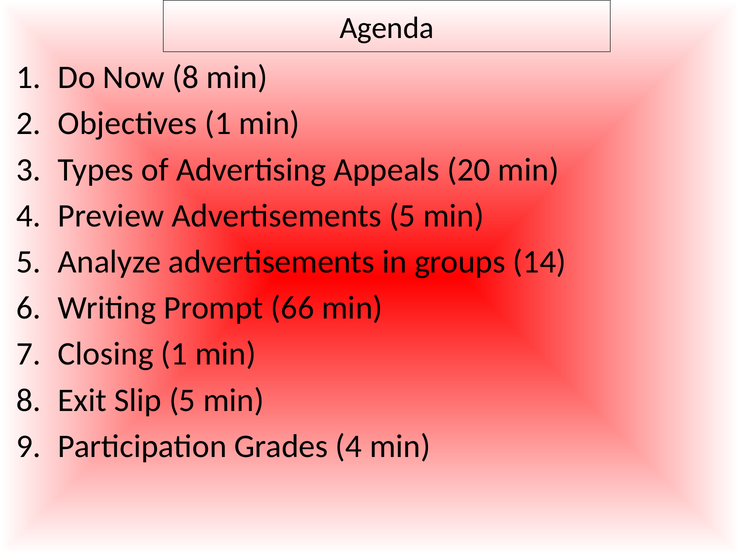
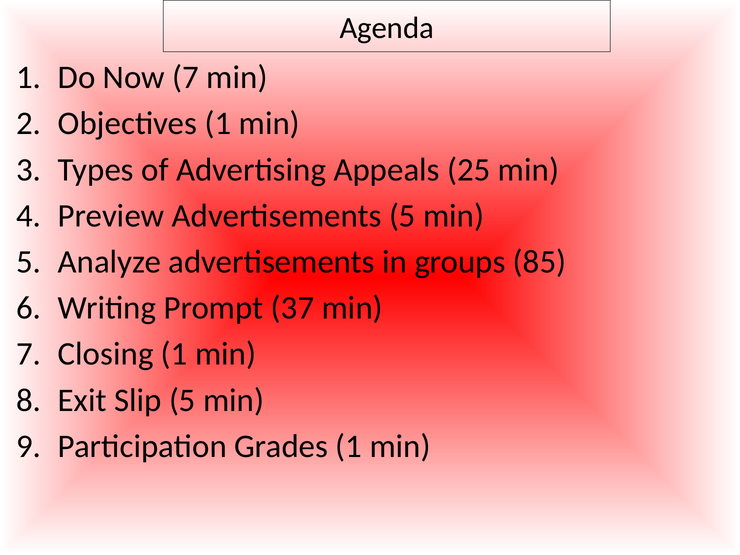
Now 8: 8 -> 7
20: 20 -> 25
14: 14 -> 85
66: 66 -> 37
Grades 4: 4 -> 1
